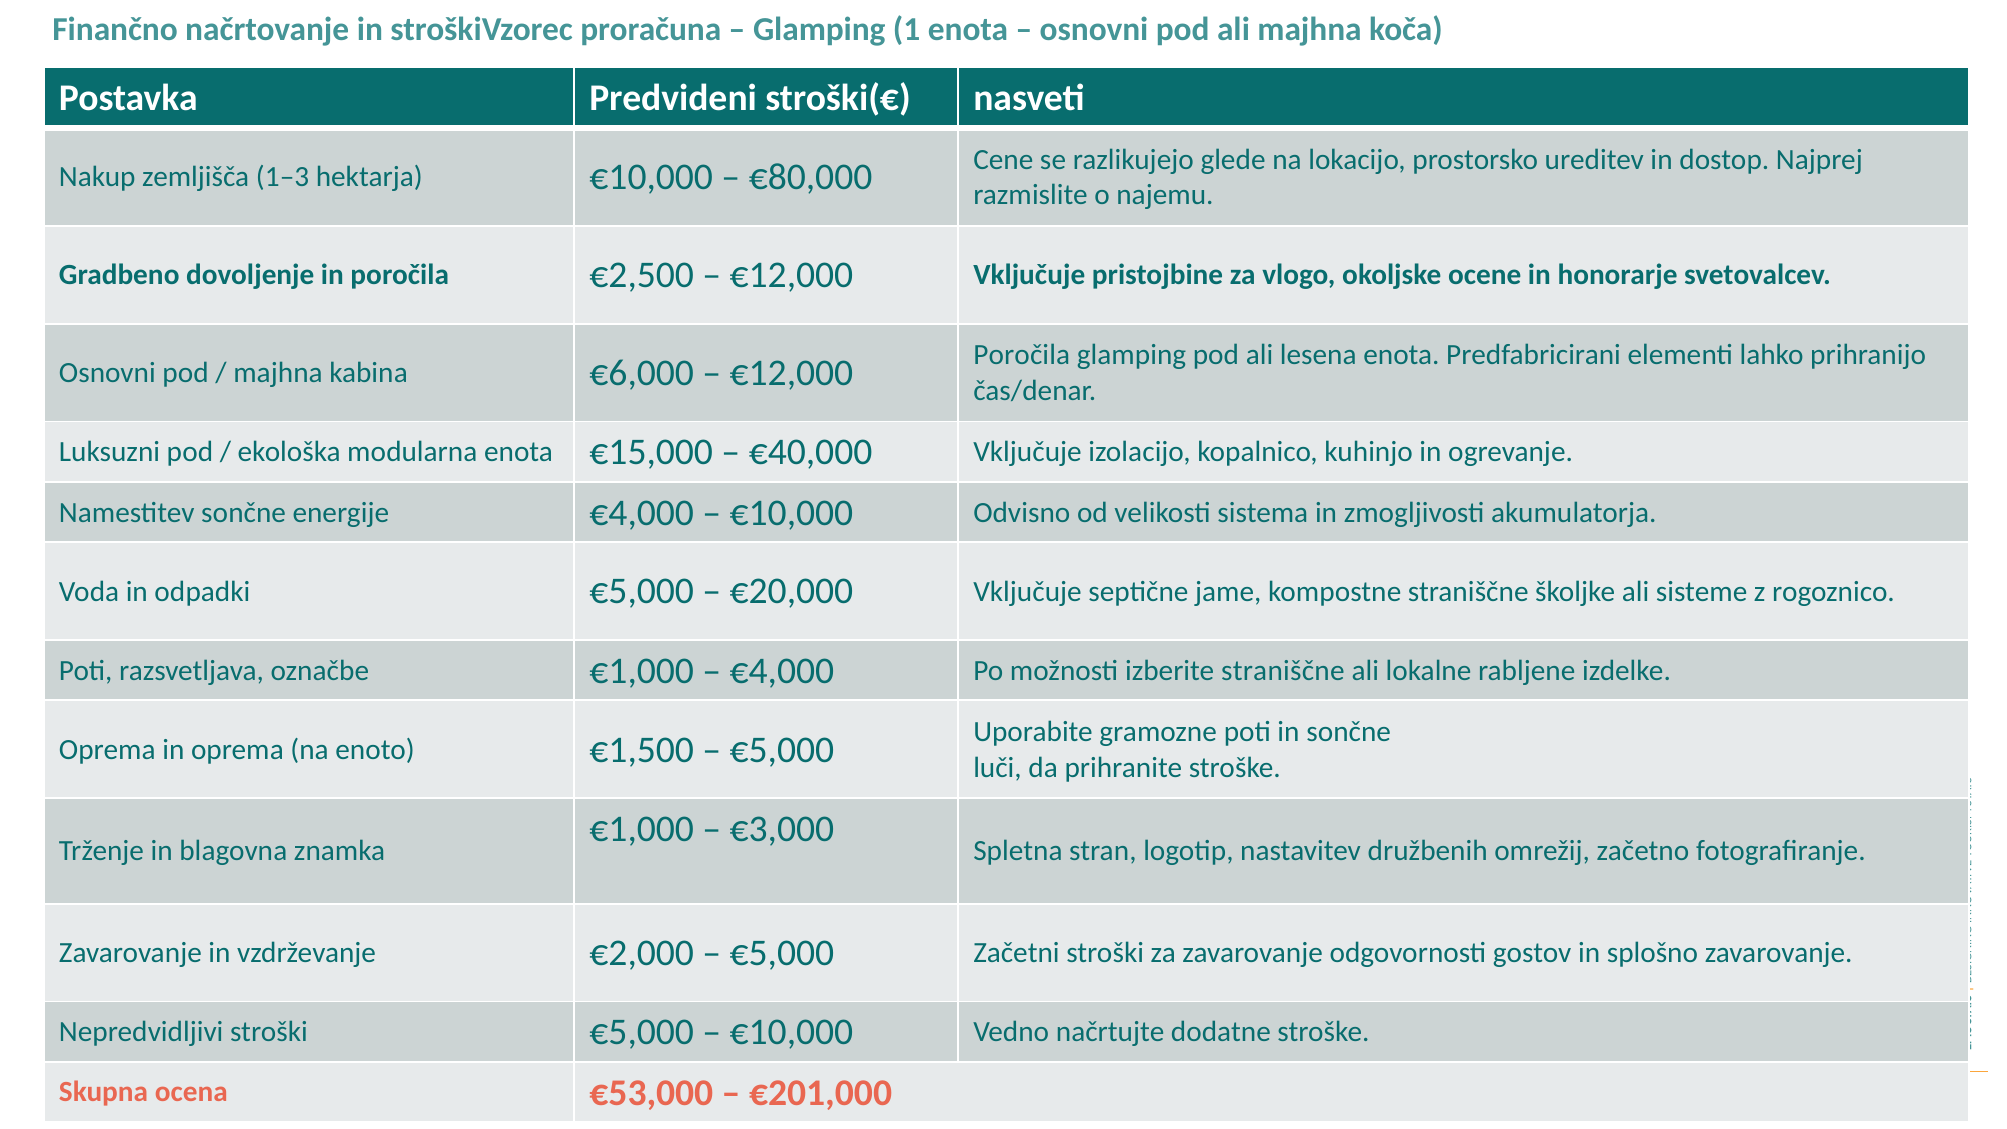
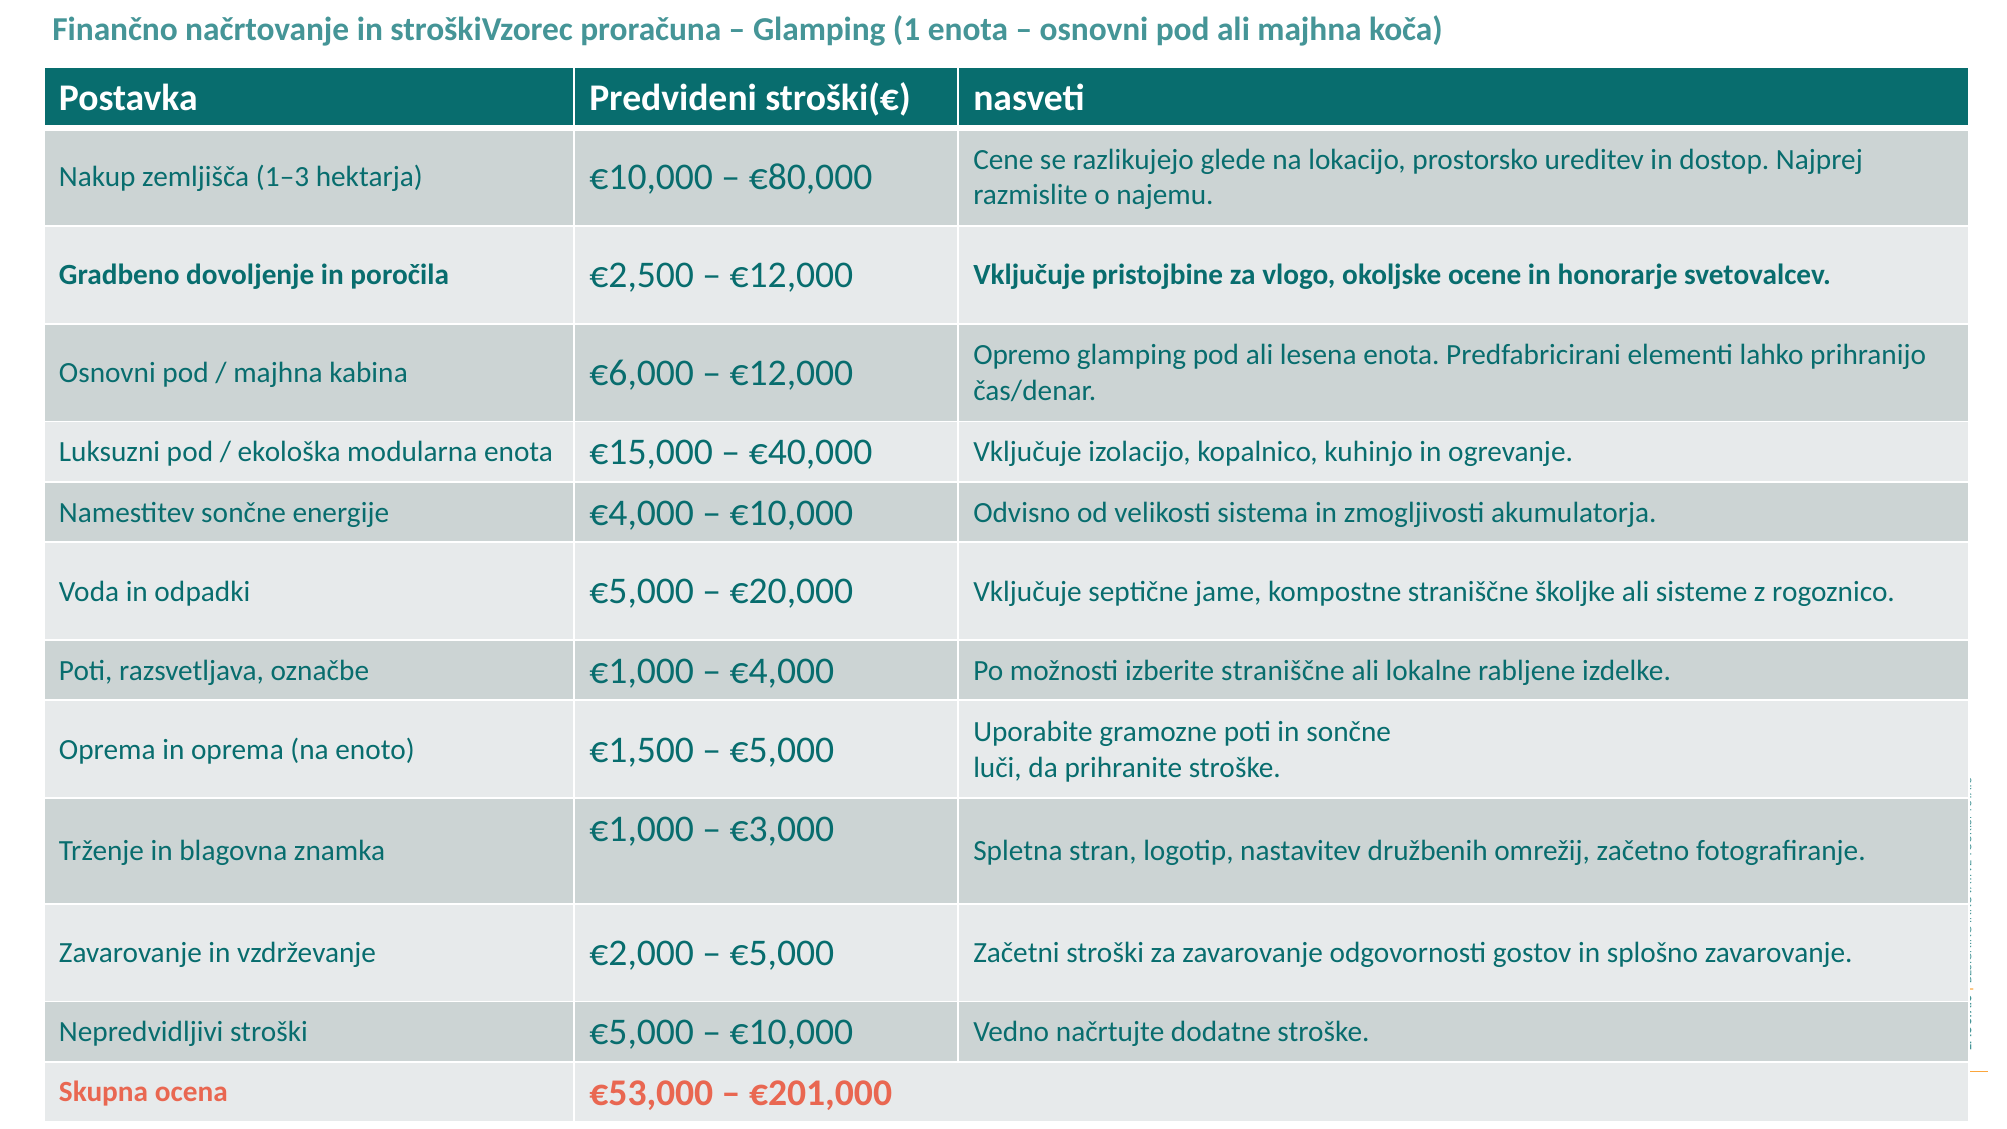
€12,000 Poročila: Poročila -> Opremo
